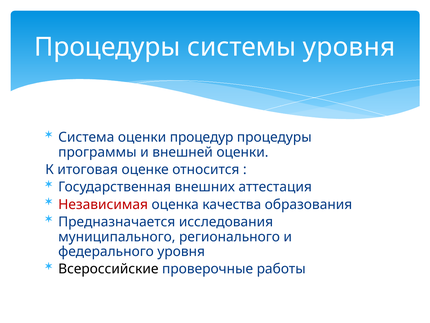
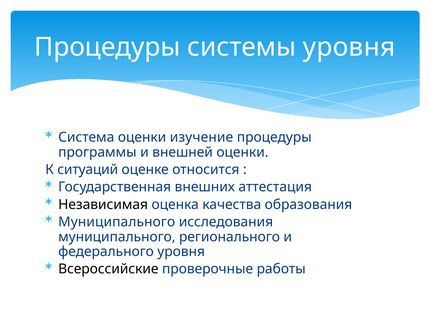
процедур: процедур -> изучение
итоговая: итоговая -> ситуаций
Независимая colour: red -> black
Предназначается at (117, 222): Предназначается -> Муниципального
